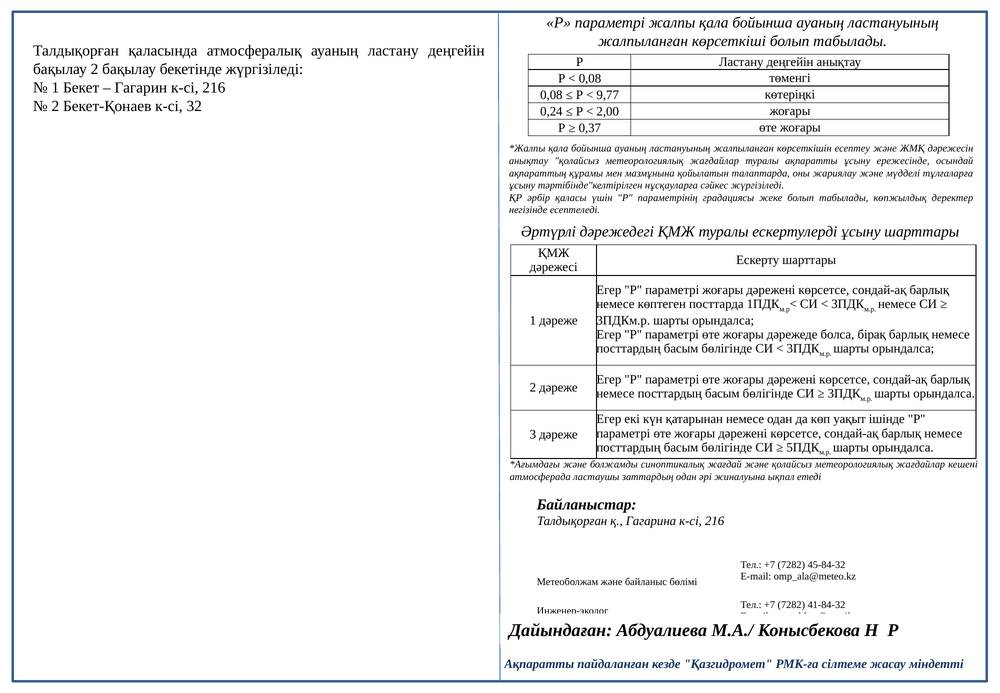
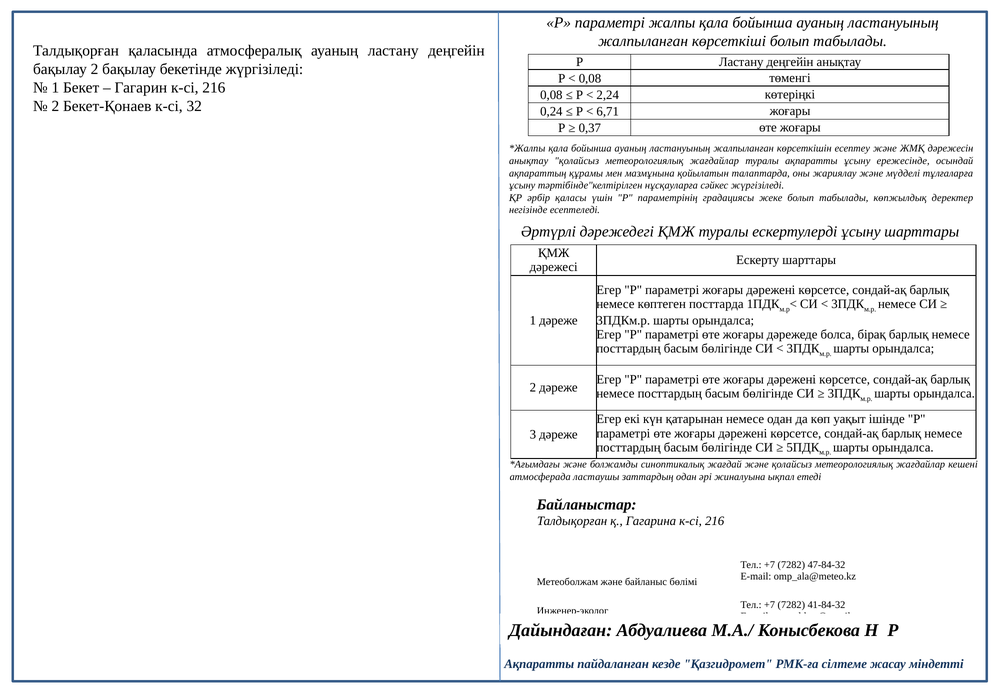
9,77: 9,77 -> 2,24
2,00: 2,00 -> 6,71
45-84-32: 45-84-32 -> 47-84-32
